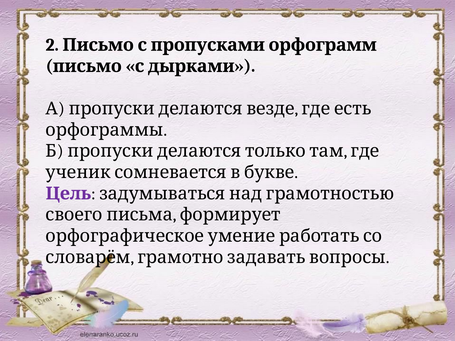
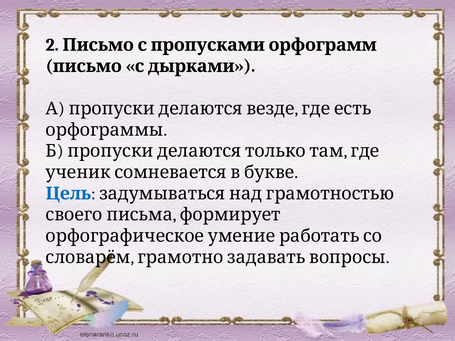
Цель colour: purple -> blue
